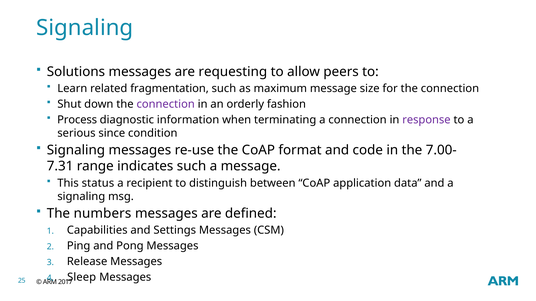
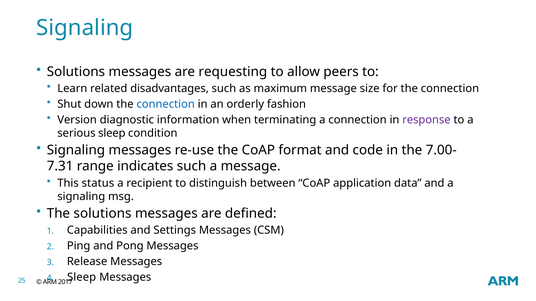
fragmentation: fragmentation -> disadvantages
connection at (166, 104) colour: purple -> blue
Process: Process -> Version
serious since: since -> sleep
The numbers: numbers -> solutions
